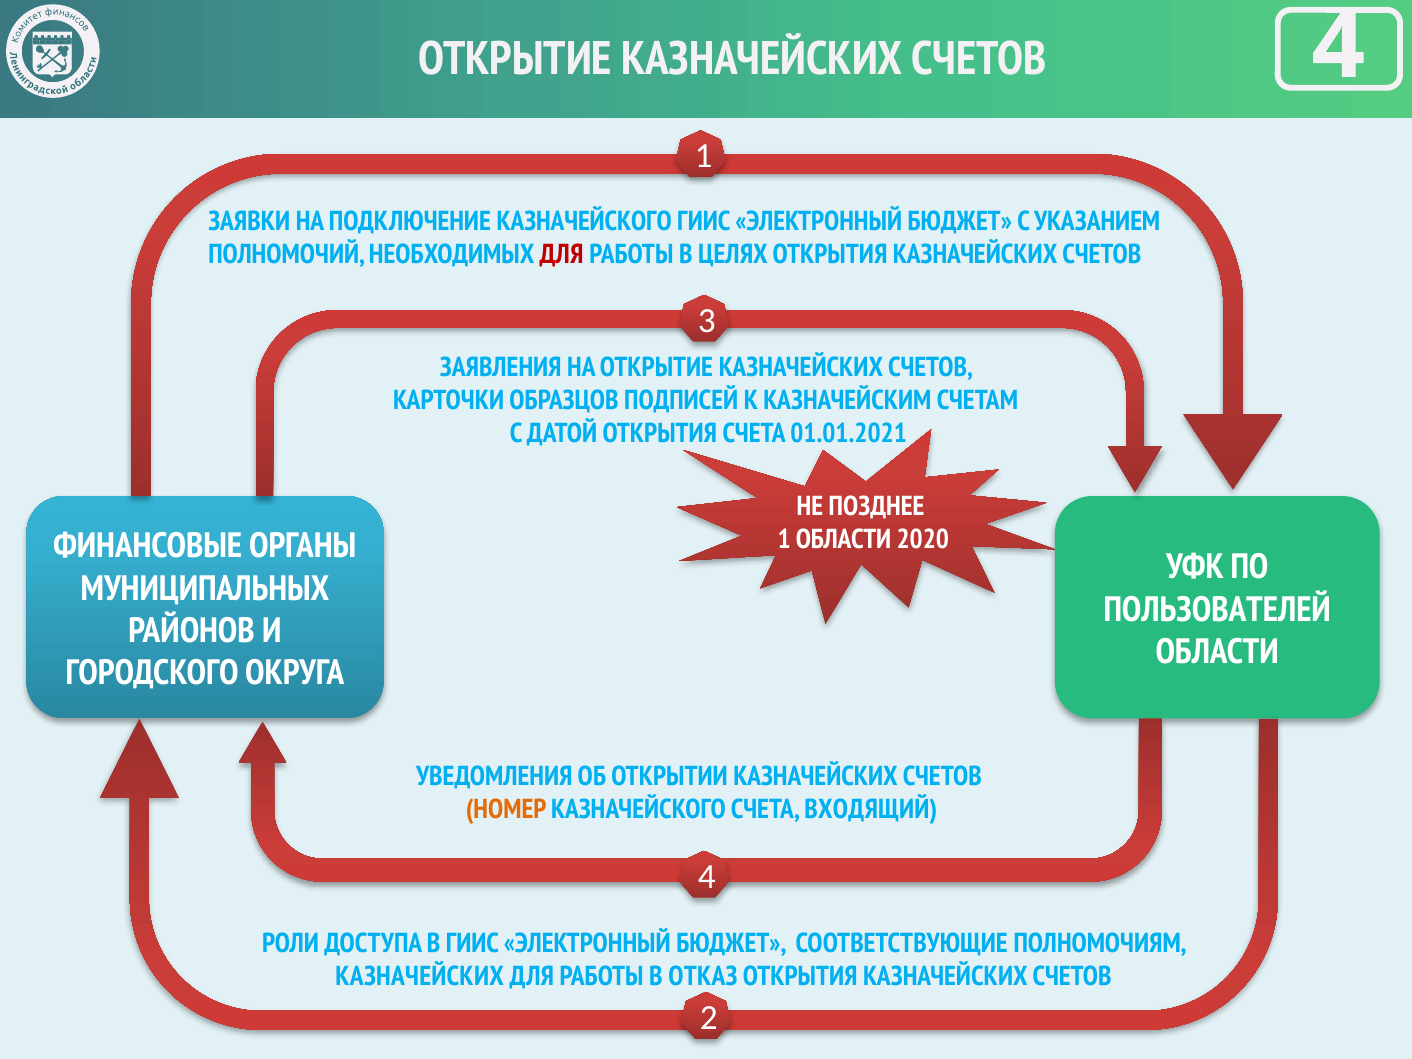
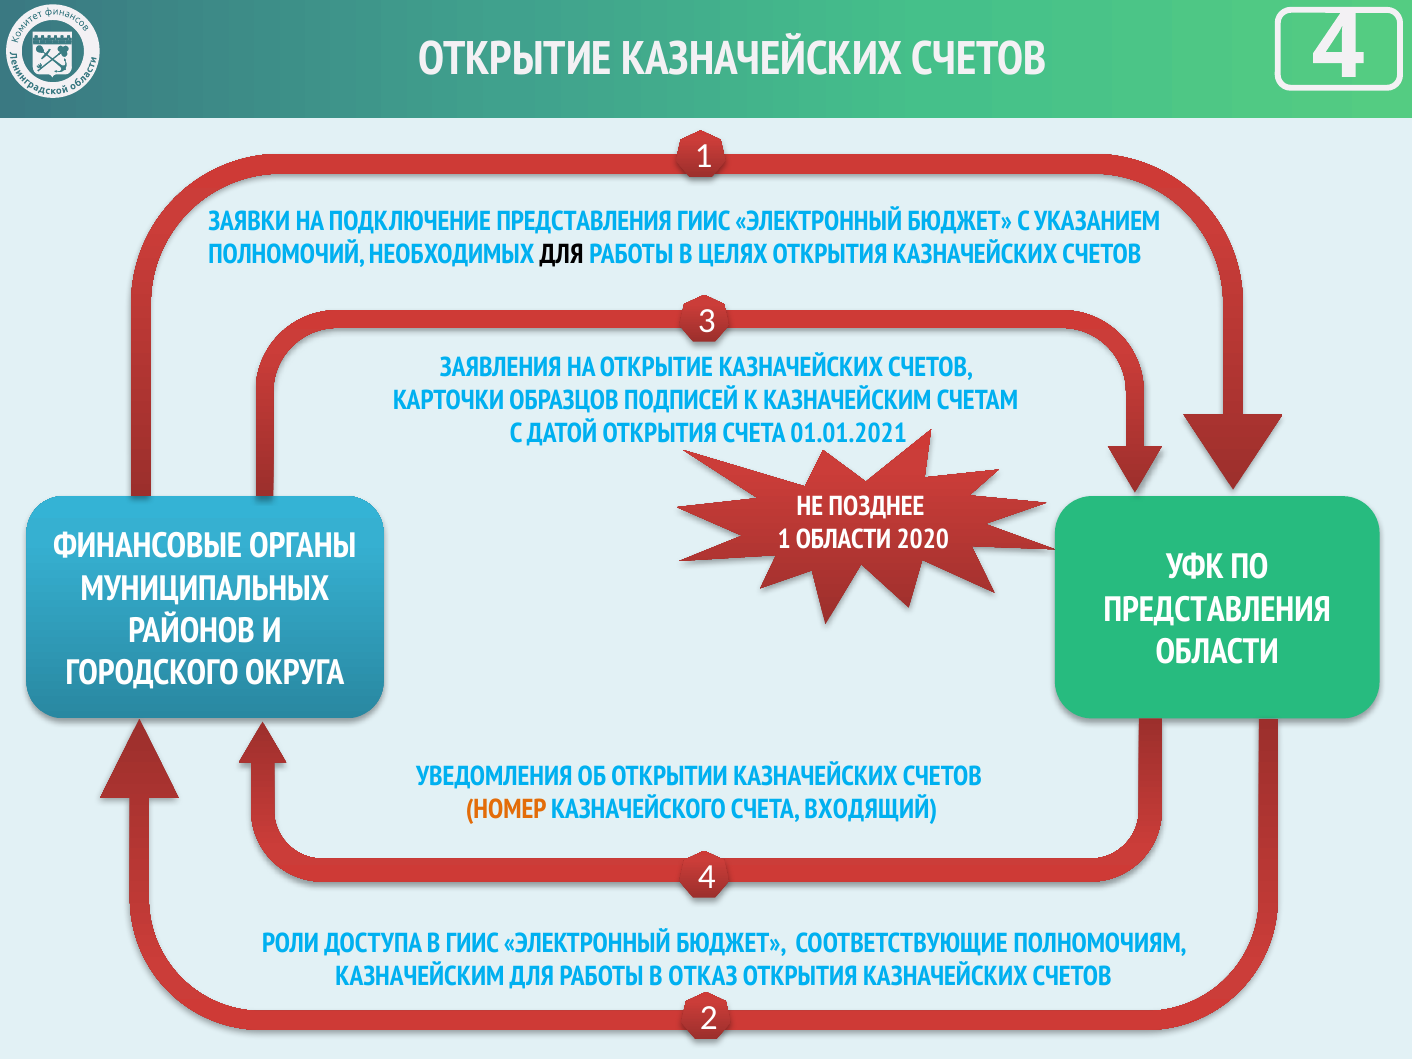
ПОДКЛЮЧЕНИЕ КАЗНАЧЕЙСКОГО: КАЗНАЧЕЙСКОГО -> ПРЕДСТАВЛЕНИЯ
ДЛЯ at (562, 254) colour: red -> black
ПОЛЬЗОВАТЕЛЕЙ at (1217, 610): ПОЛЬЗОВАТЕЛЕЙ -> ПРЕДСТАВЛЕНИЯ
КАЗНАЧЕЙСКИХ at (420, 976): КАЗНАЧЕЙСКИХ -> КАЗНАЧЕЙСКИМ
